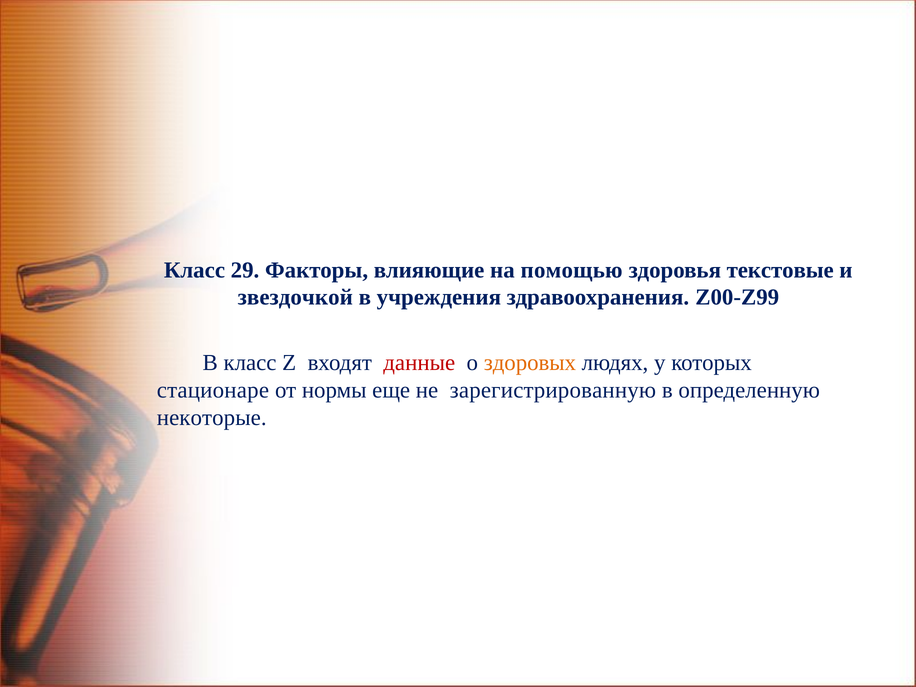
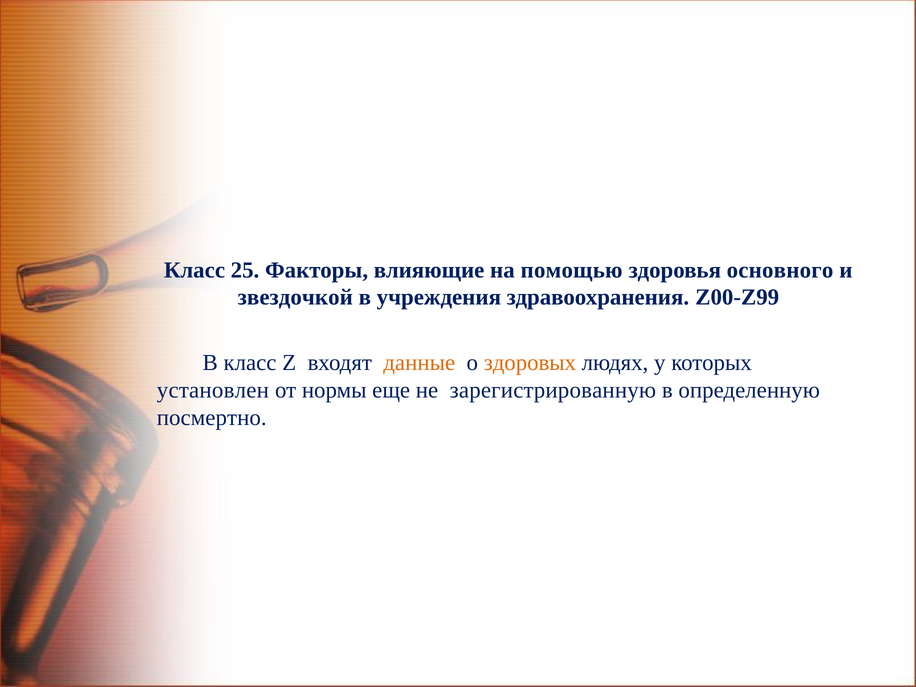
29: 29 -> 25
текстовые: текстовые -> основного
данные colour: red -> orange
стационаре: стационаре -> установлен
некоторые: некоторые -> посмертно
